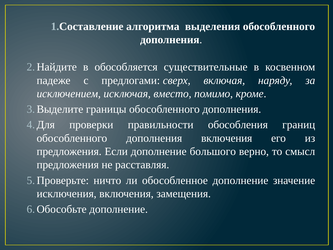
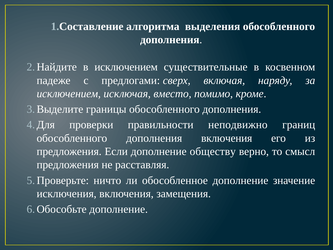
в обособляется: обособляется -> исключением
обособления: обособления -> неподвижно
большого: большого -> обществу
